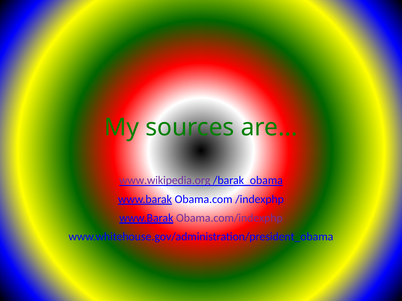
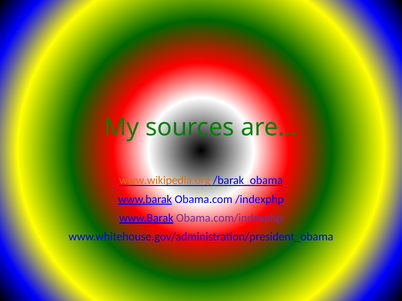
www.wikipedia.org colour: purple -> orange
